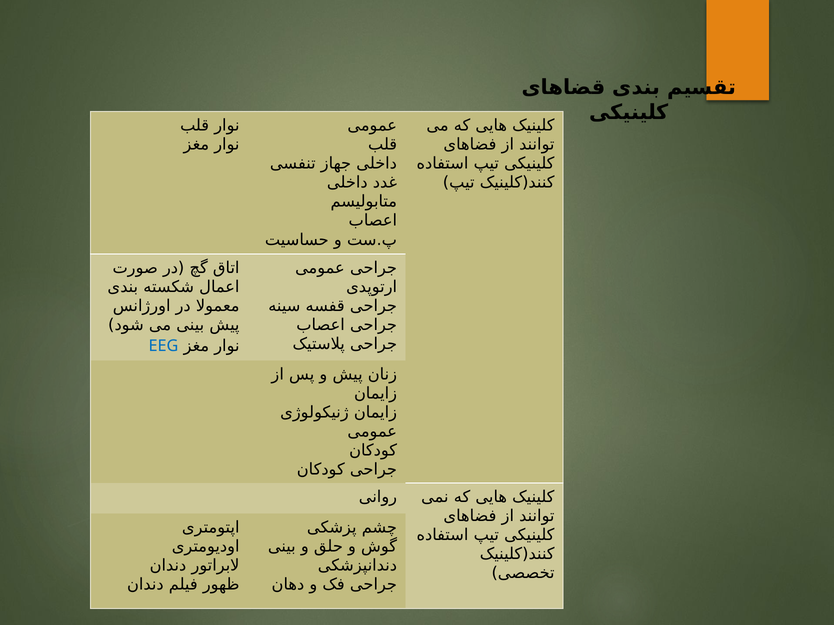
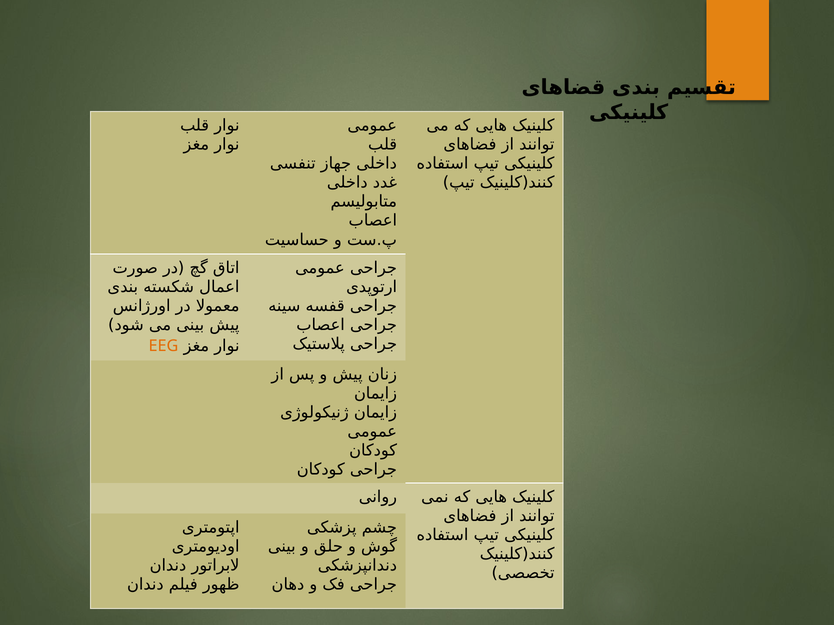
EEG colour: blue -> orange
